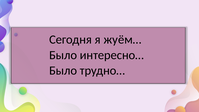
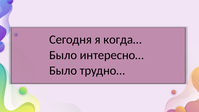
жуём…: жуём… -> когда…
